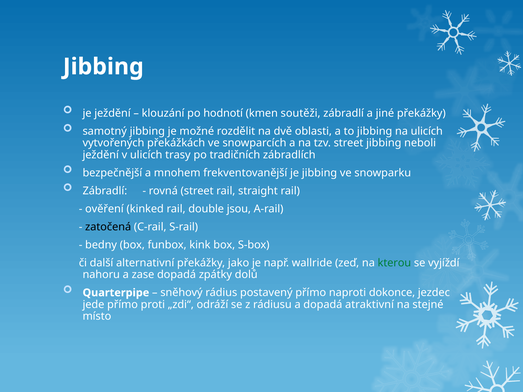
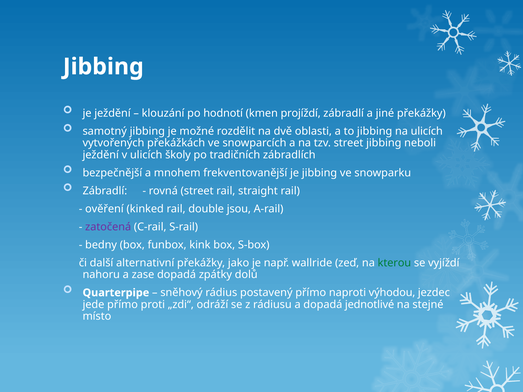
soutěži: soutěži -> projíždí
trasy: trasy -> školy
zatočená colour: black -> purple
dokonce: dokonce -> výhodou
atraktivní: atraktivní -> jednotlivé
